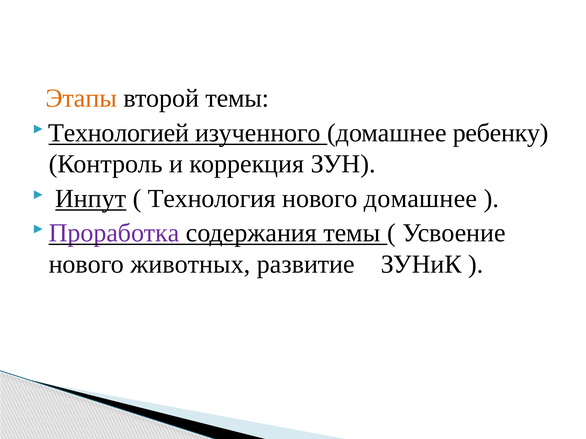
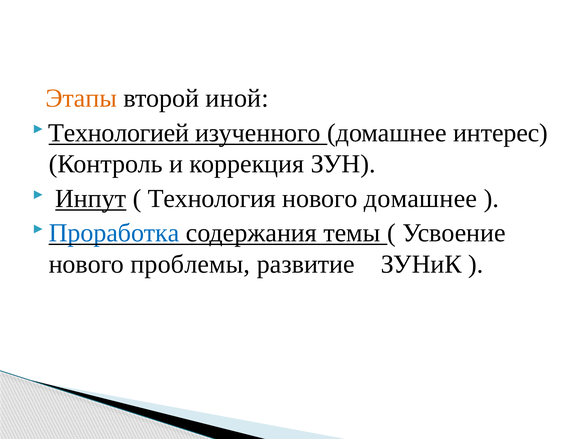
второй темы: темы -> иной
ребенку: ребенку -> интерес
Проработка colour: purple -> blue
животных: животных -> проблемы
